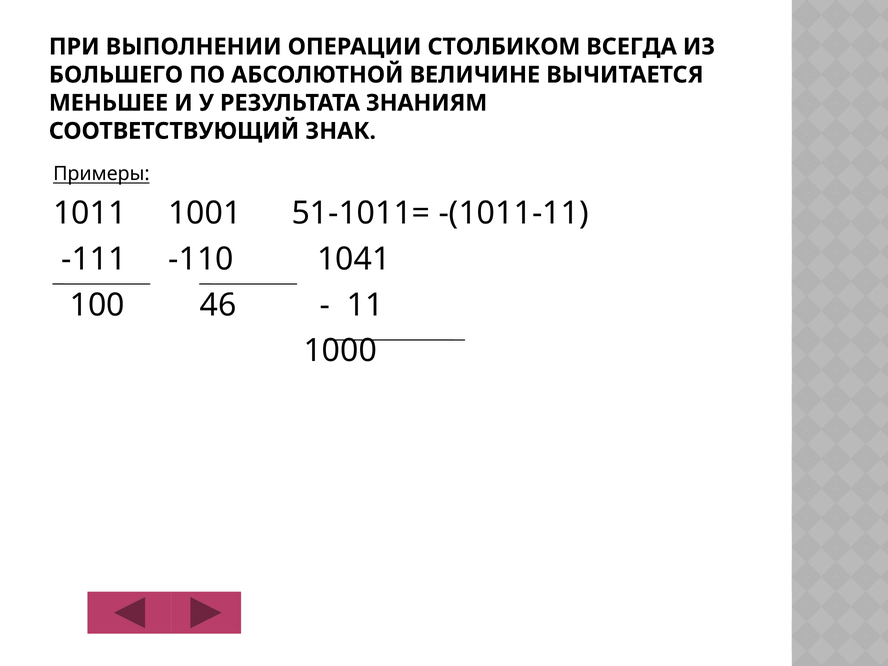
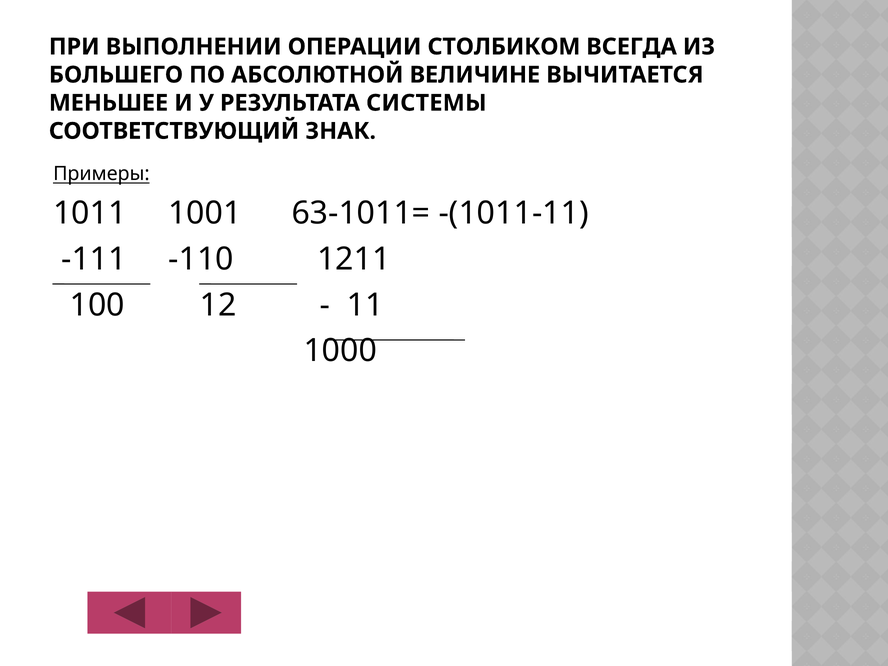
ЗНАНИЯМ: ЗНАНИЯМ -> СИСТЕМЫ
51-1011=: 51-1011= -> 63-1011=
1041: 1041 -> 1211
46: 46 -> 12
